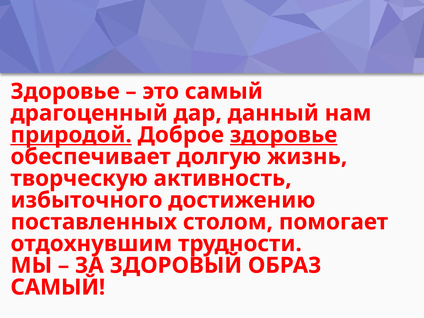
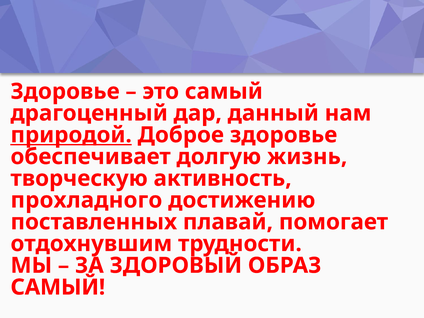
здоровье at (284, 135) underline: present -> none
избыточного: избыточного -> прохладного
столом: столом -> плавай
